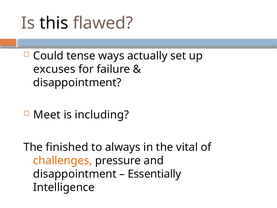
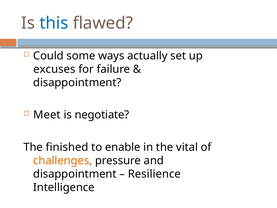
this colour: black -> blue
tense: tense -> some
including: including -> negotiate
always: always -> enable
Essentially: Essentially -> Resilience
